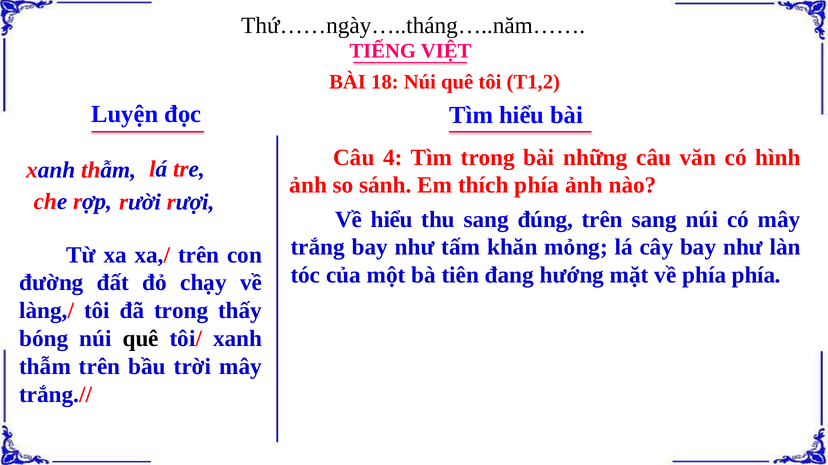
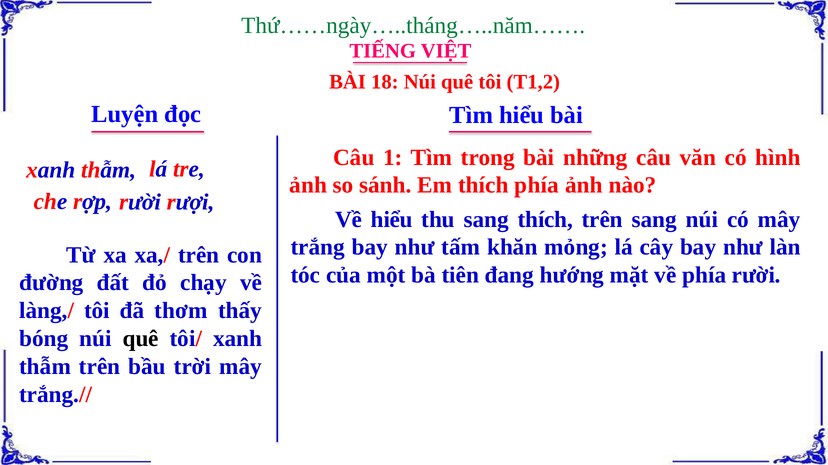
Thứ……ngày…..tháng…..năm…… colour: black -> green
4: 4 -> 1
sang đúng: đúng -> thích
phía phía: phía -> rười
đã trong: trong -> thơm
